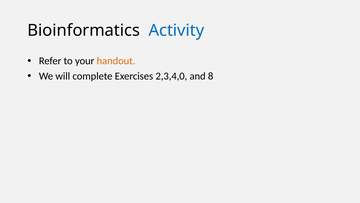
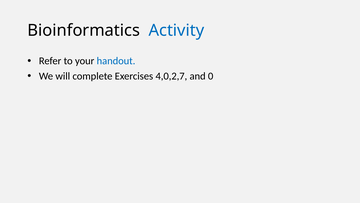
handout colour: orange -> blue
2,3,4,0: 2,3,4,0 -> 4,0,2,7
8: 8 -> 0
